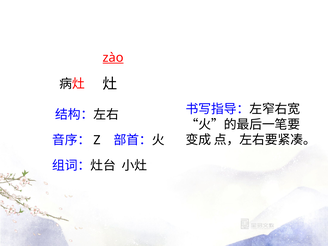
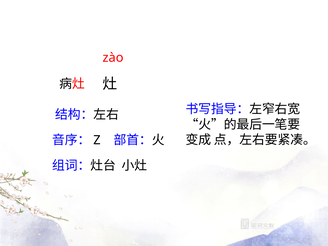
zào underline: present -> none
